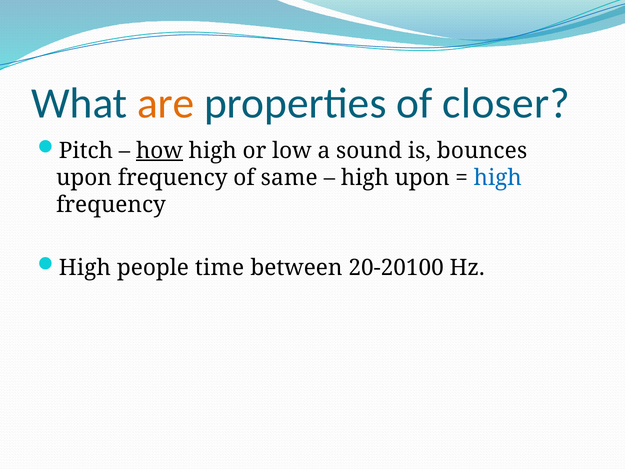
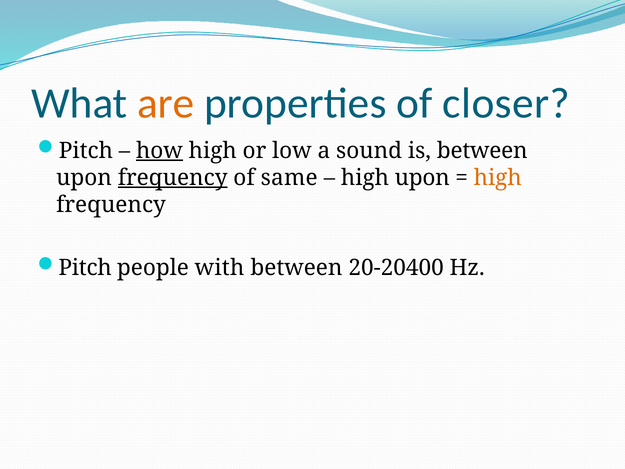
is bounces: bounces -> between
frequency at (173, 178) underline: none -> present
high at (498, 178) colour: blue -> orange
High at (85, 268): High -> Pitch
time: time -> with
20-20100: 20-20100 -> 20-20400
